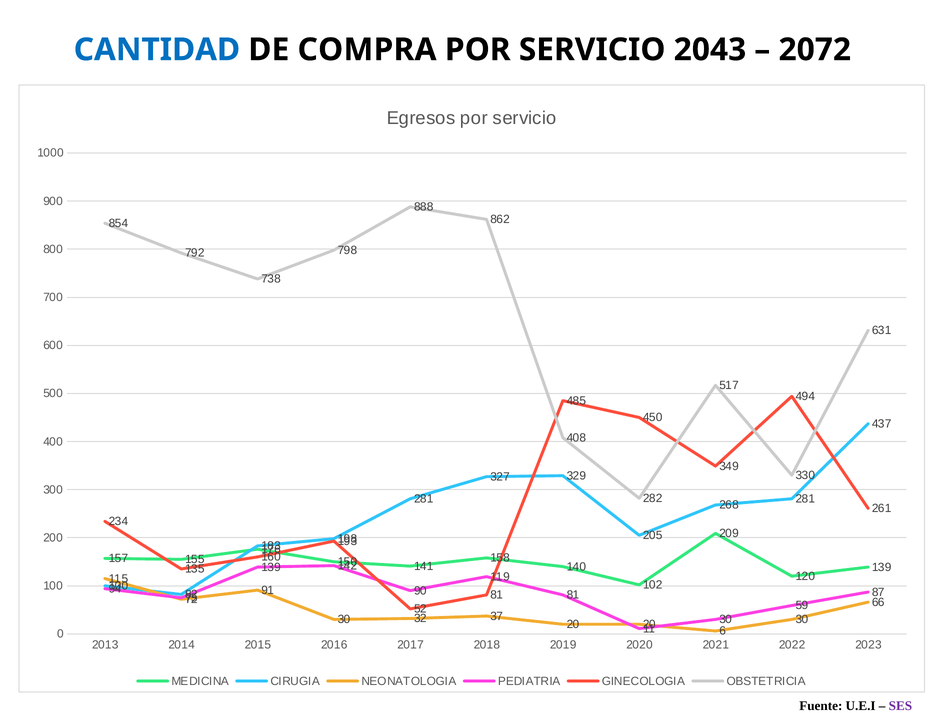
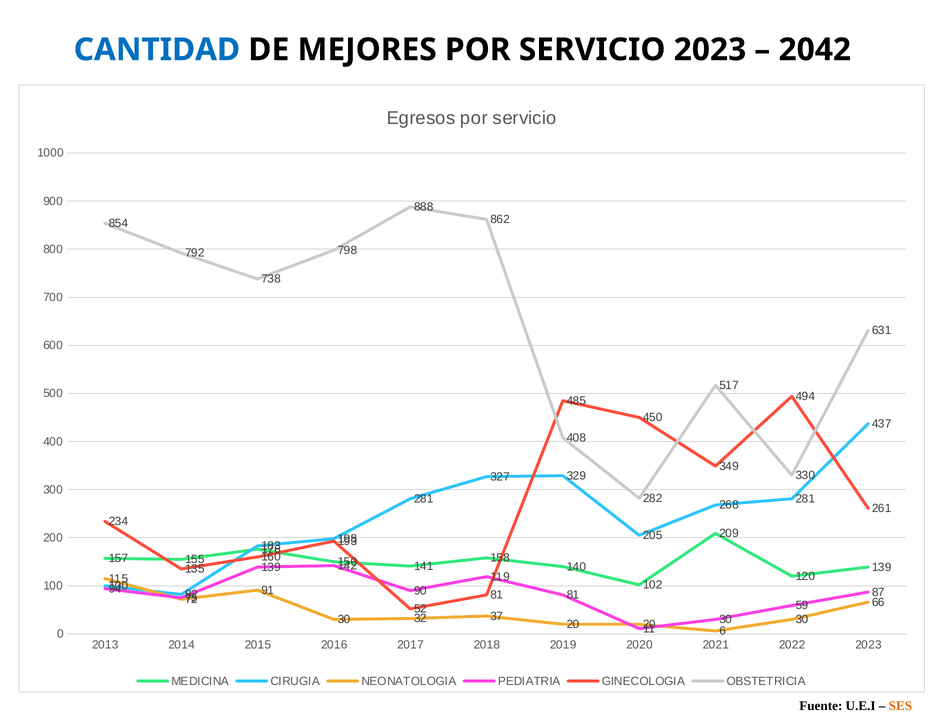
COMPRA: COMPRA -> MEJORES
SERVICIO 2043: 2043 -> 2023
2072: 2072 -> 2042
SES colour: purple -> orange
